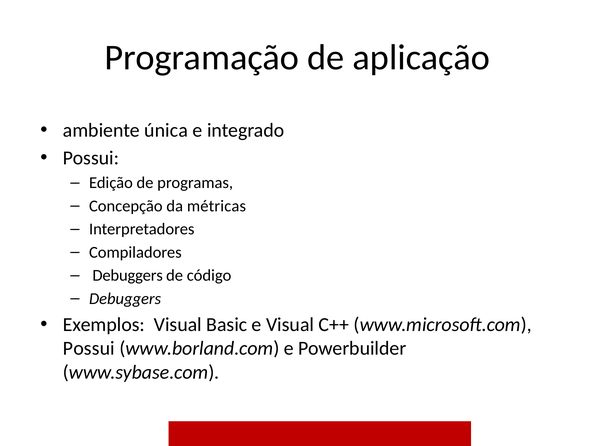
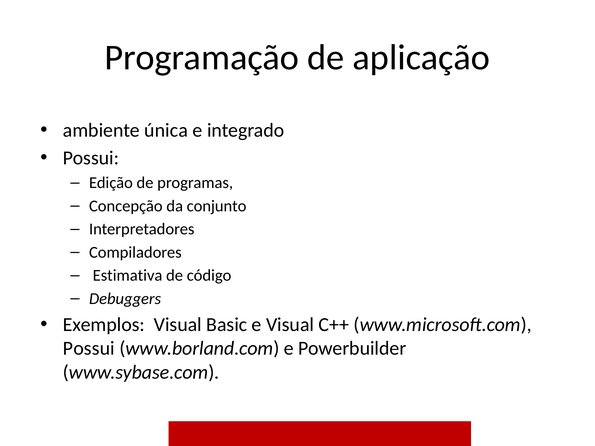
métricas: métricas -> conjunto
Debuggers at (128, 276): Debuggers -> Estimativa
